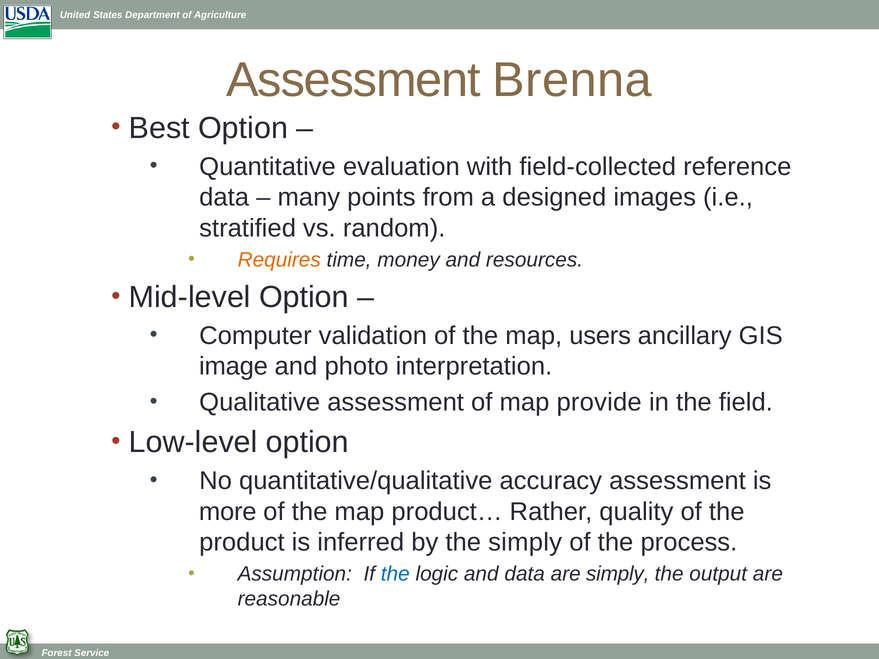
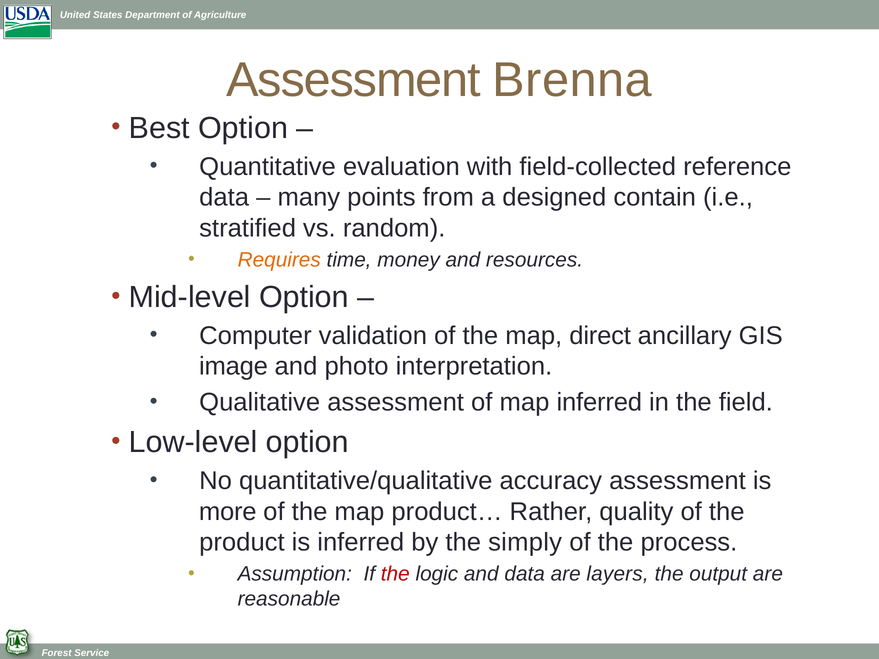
images: images -> contain
users: users -> direct
map provide: provide -> inferred
the at (395, 574) colour: blue -> red
are simply: simply -> layers
